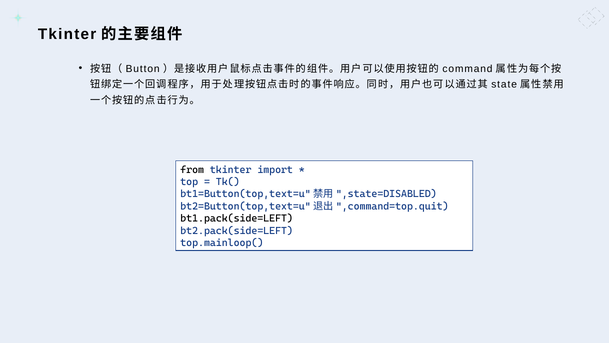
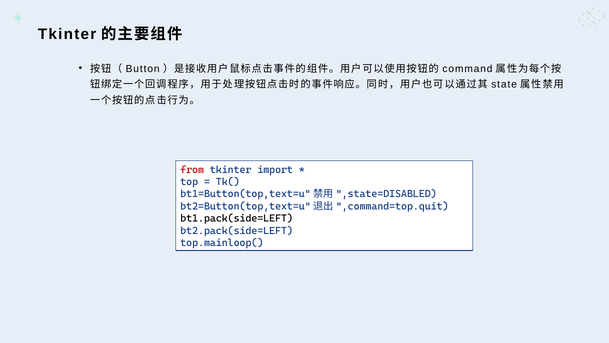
from colour: black -> red
